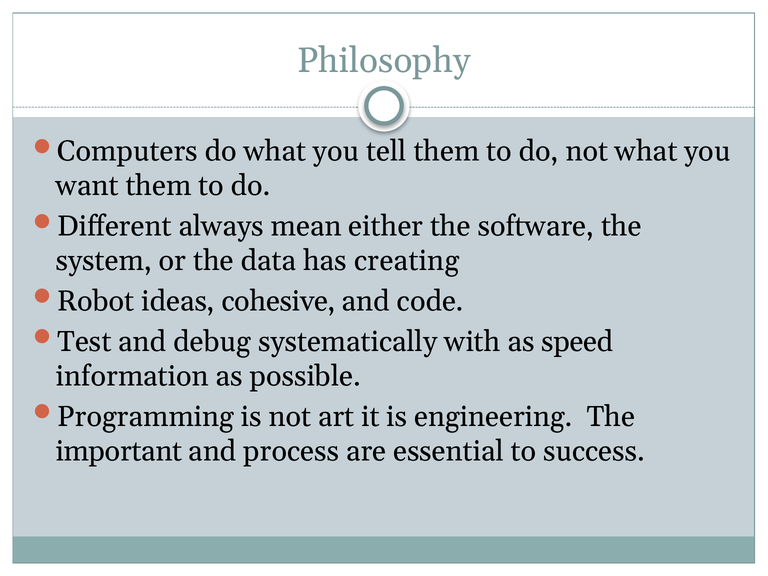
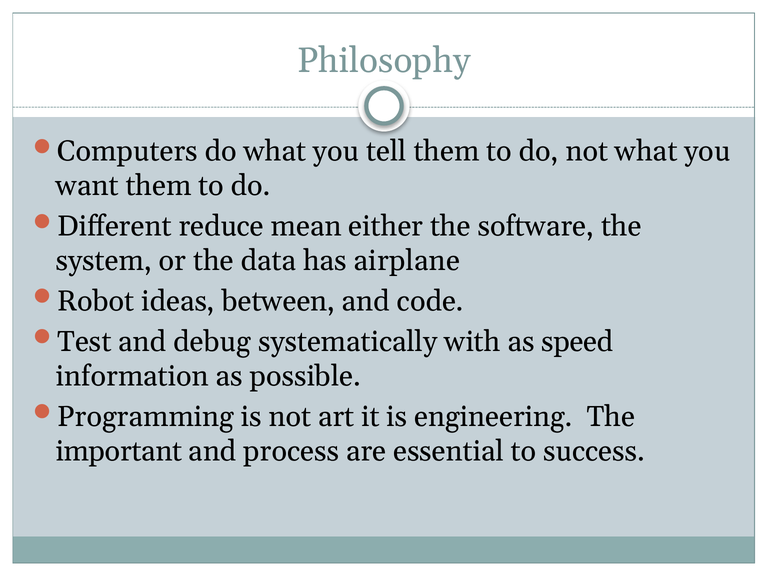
always: always -> reduce
creating: creating -> airplane
cohesive: cohesive -> between
